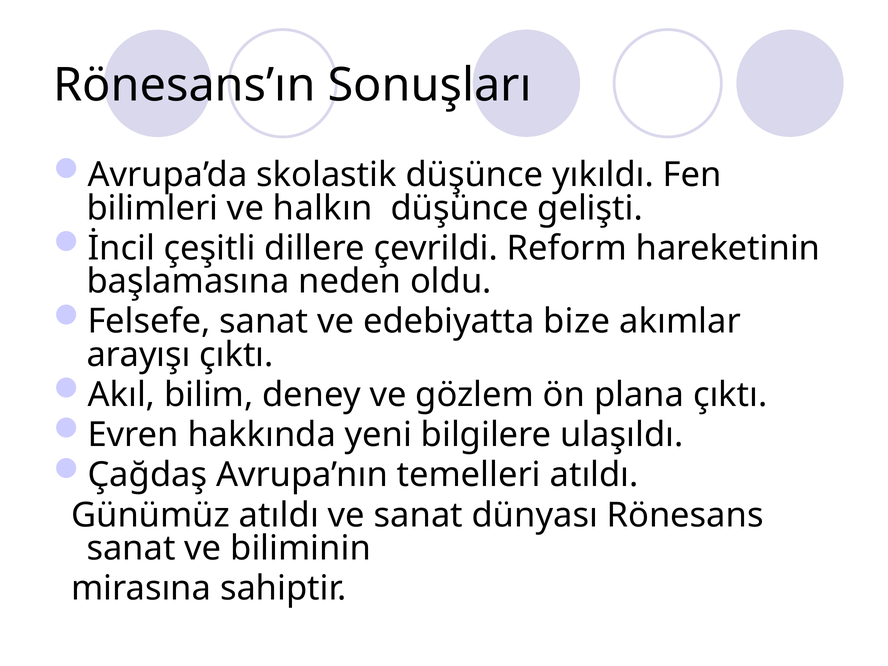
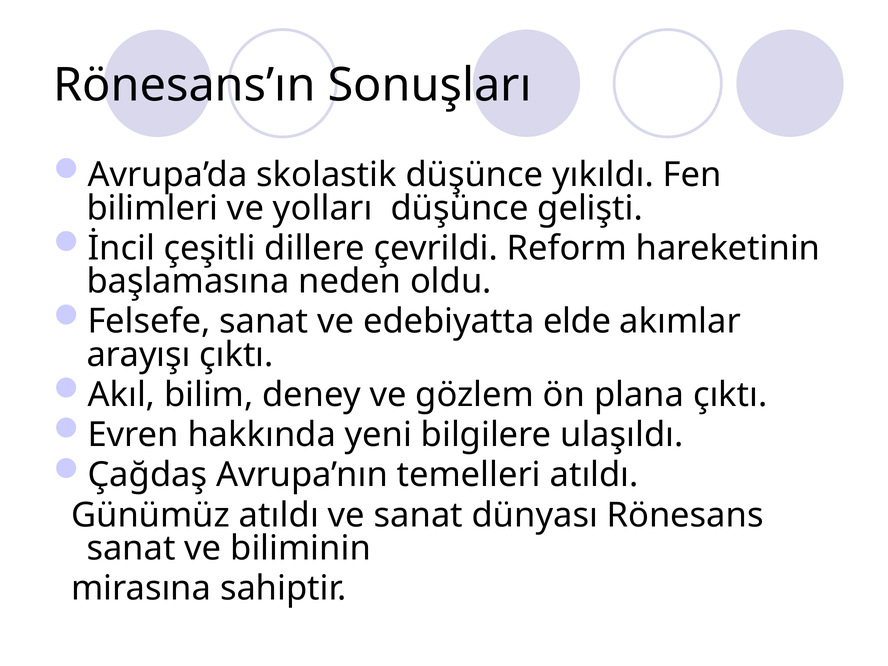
halkın: halkın -> yolları
bize: bize -> elde
